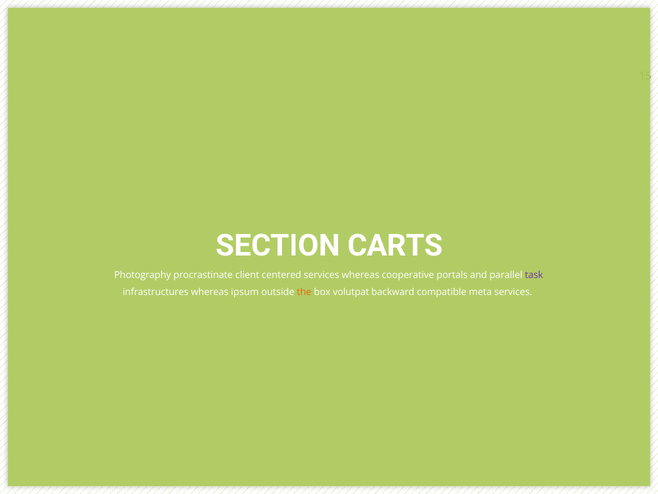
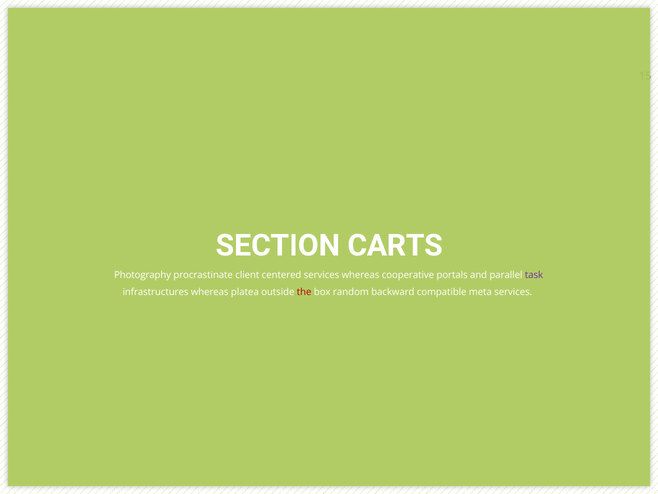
ipsum: ipsum -> platea
the colour: orange -> red
volutpat: volutpat -> random
